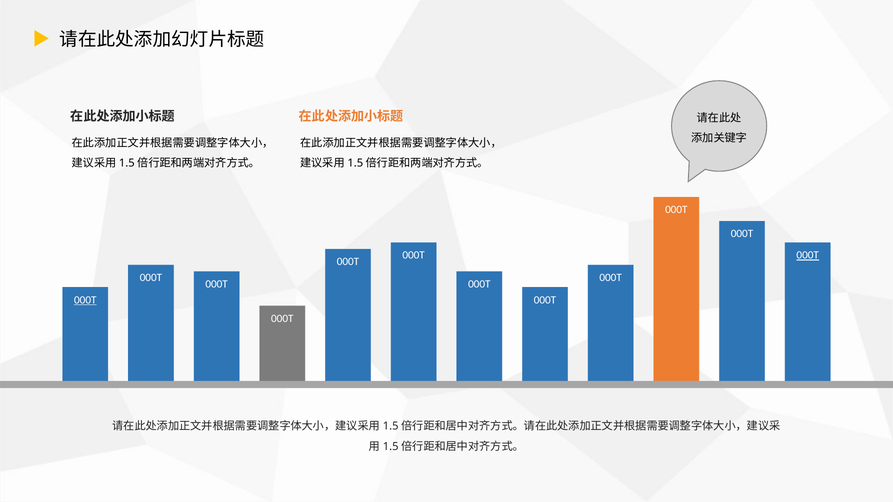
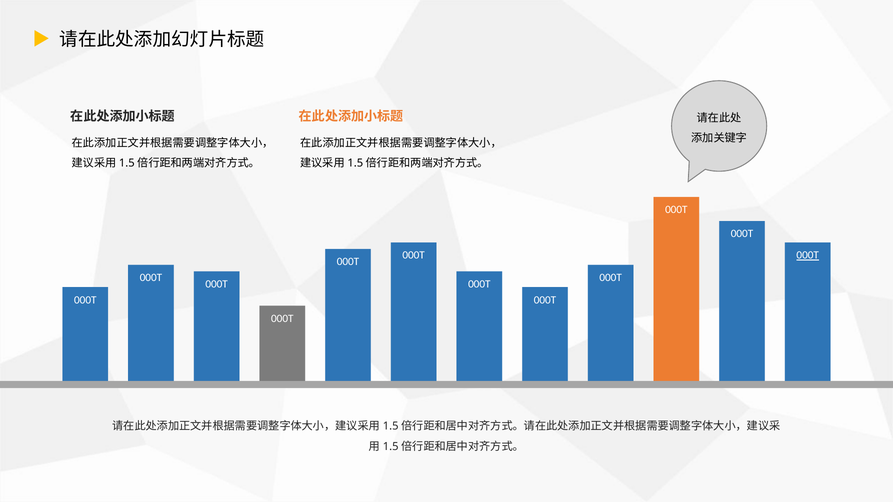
000T at (85, 300) underline: present -> none
